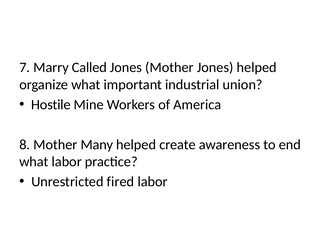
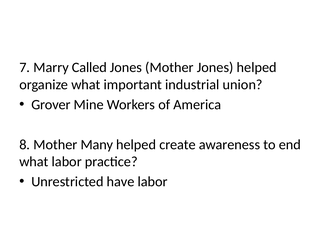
Hostile: Hostile -> Grover
fired: fired -> have
